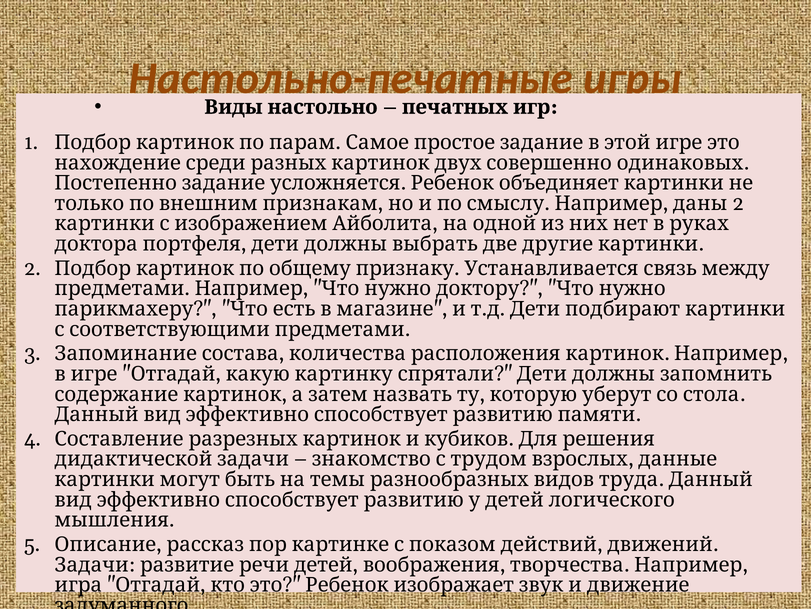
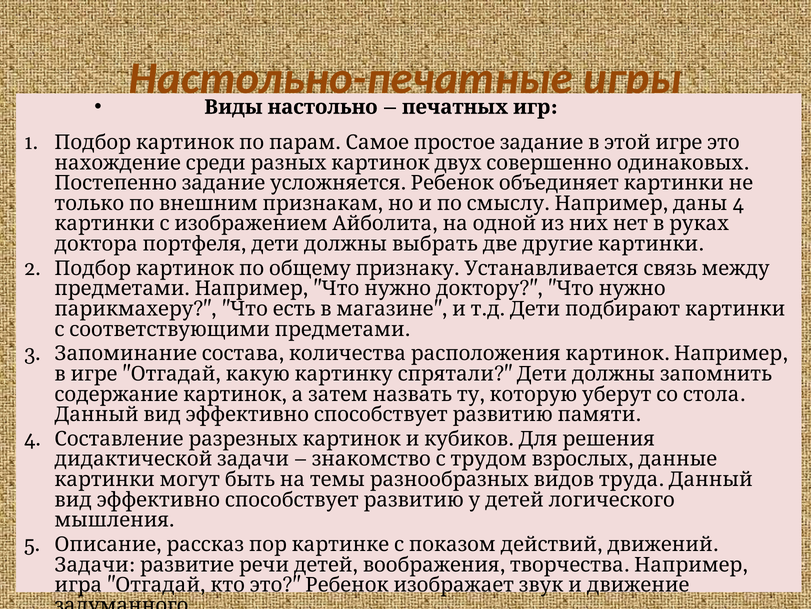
2 at (738, 203): 2 -> 4
